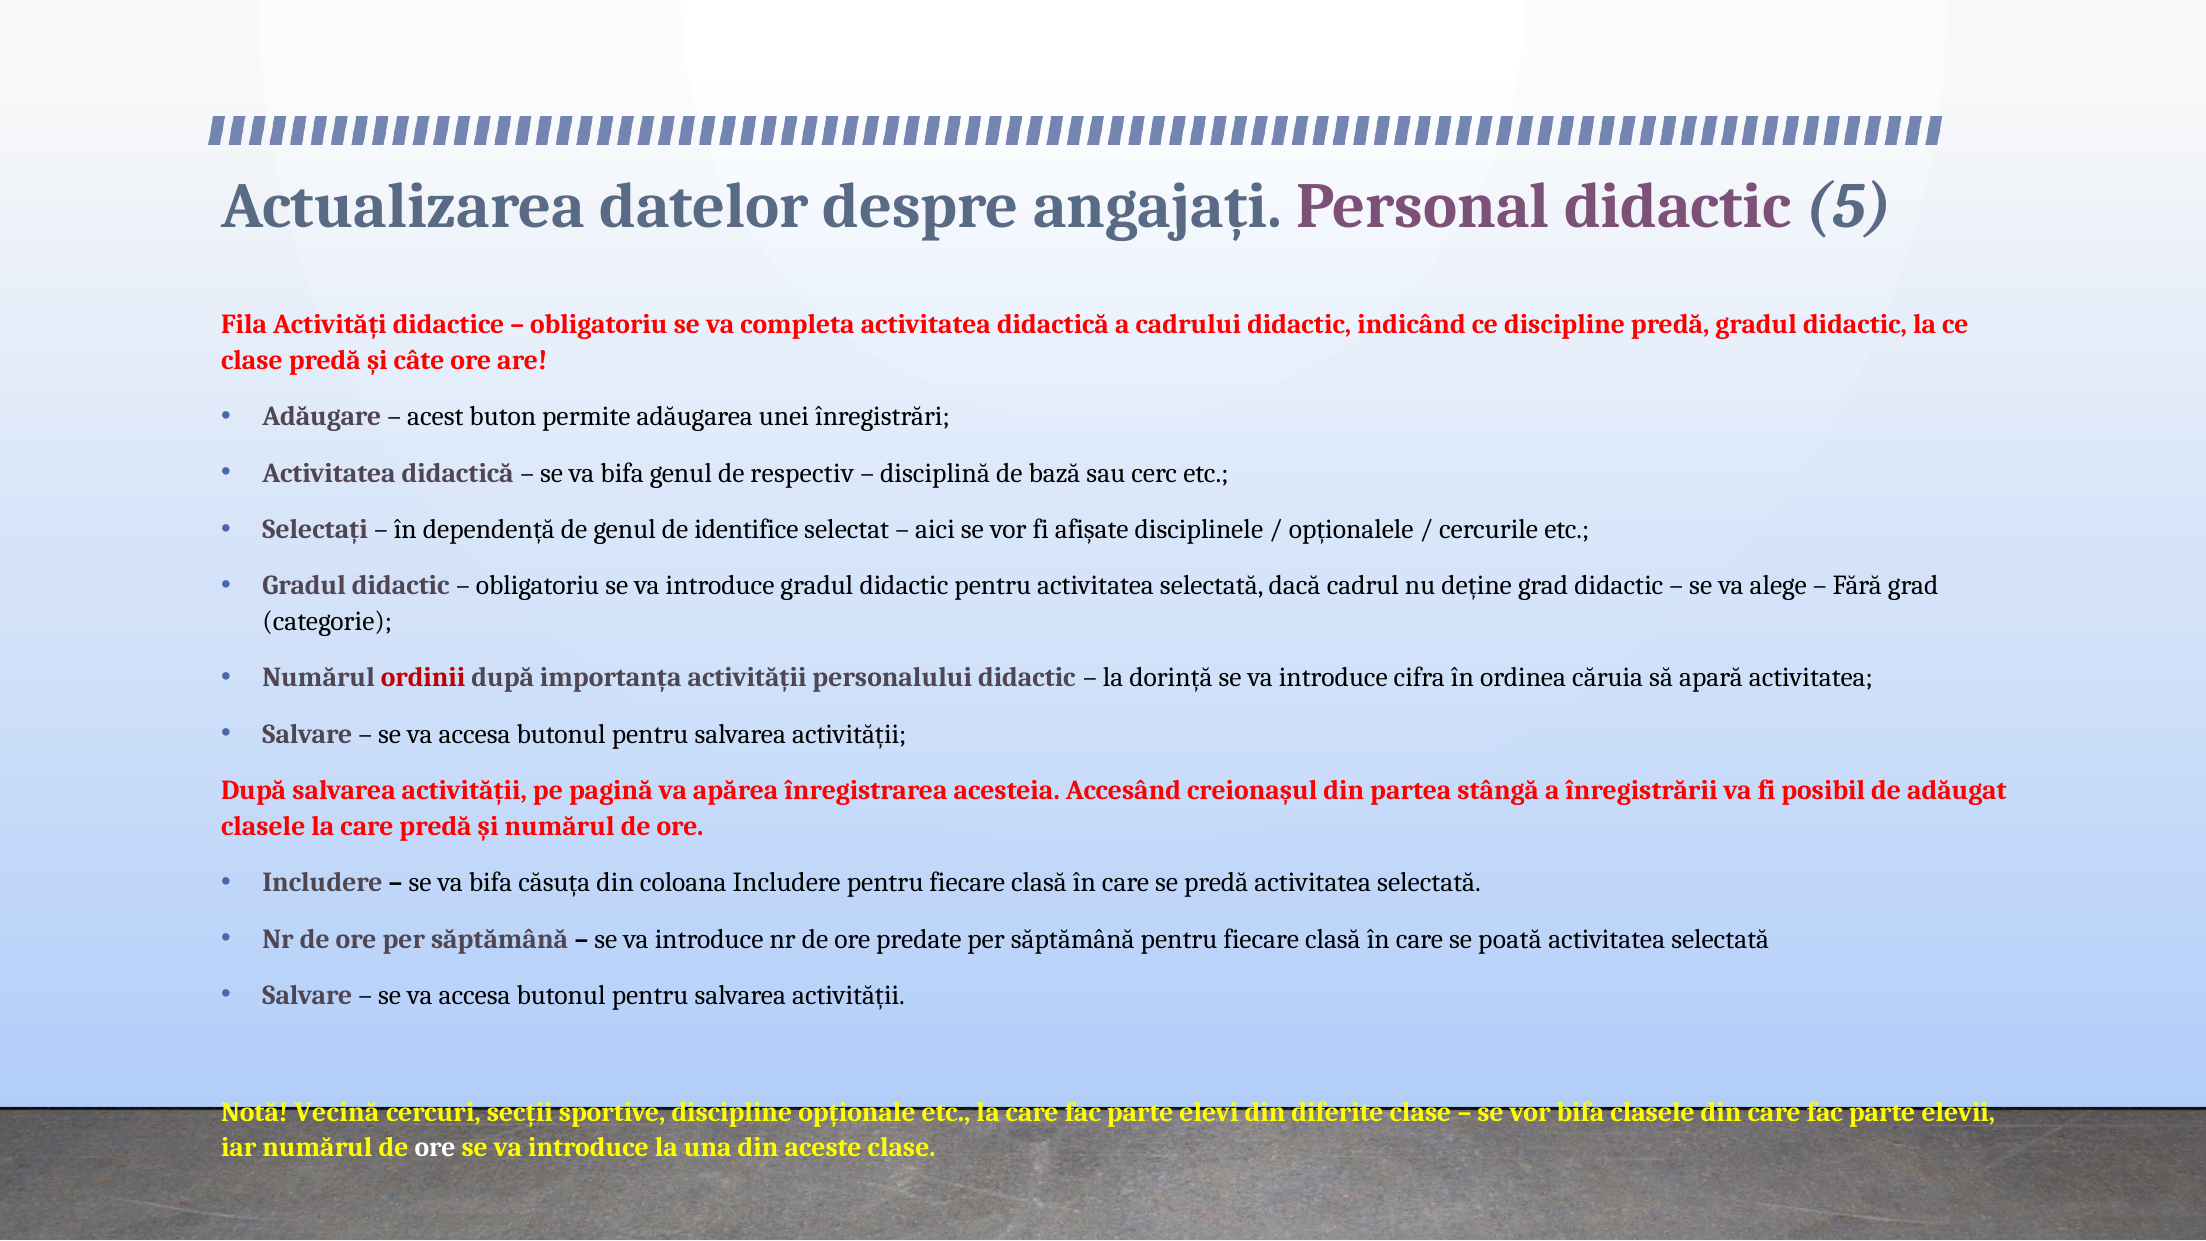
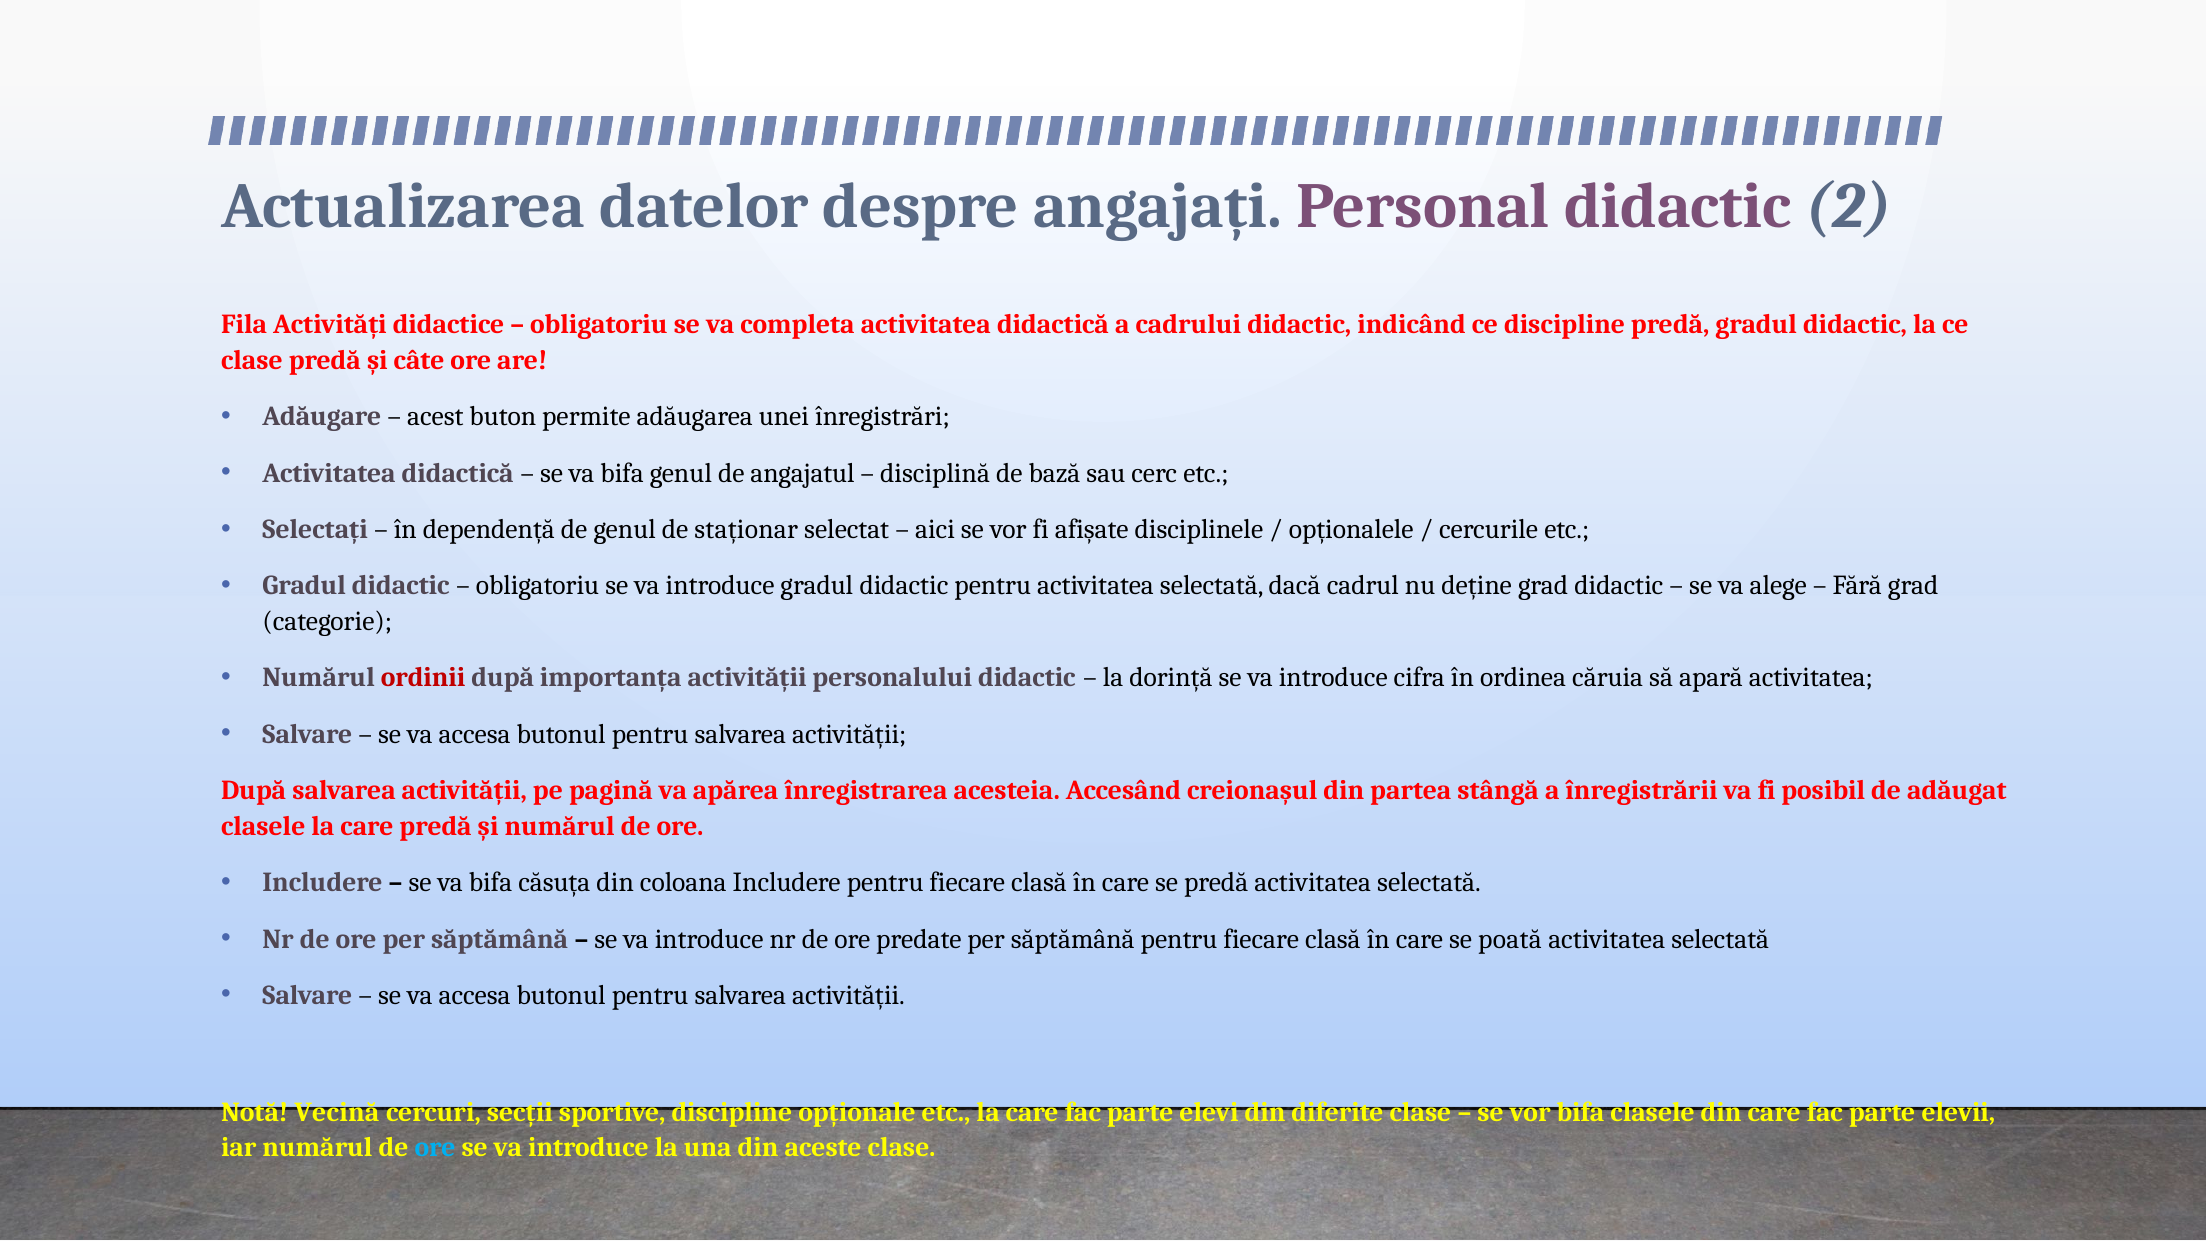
5: 5 -> 2
respectiv: respectiv -> angajatul
identifice: identifice -> staționar
ore at (435, 1148) colour: white -> light blue
